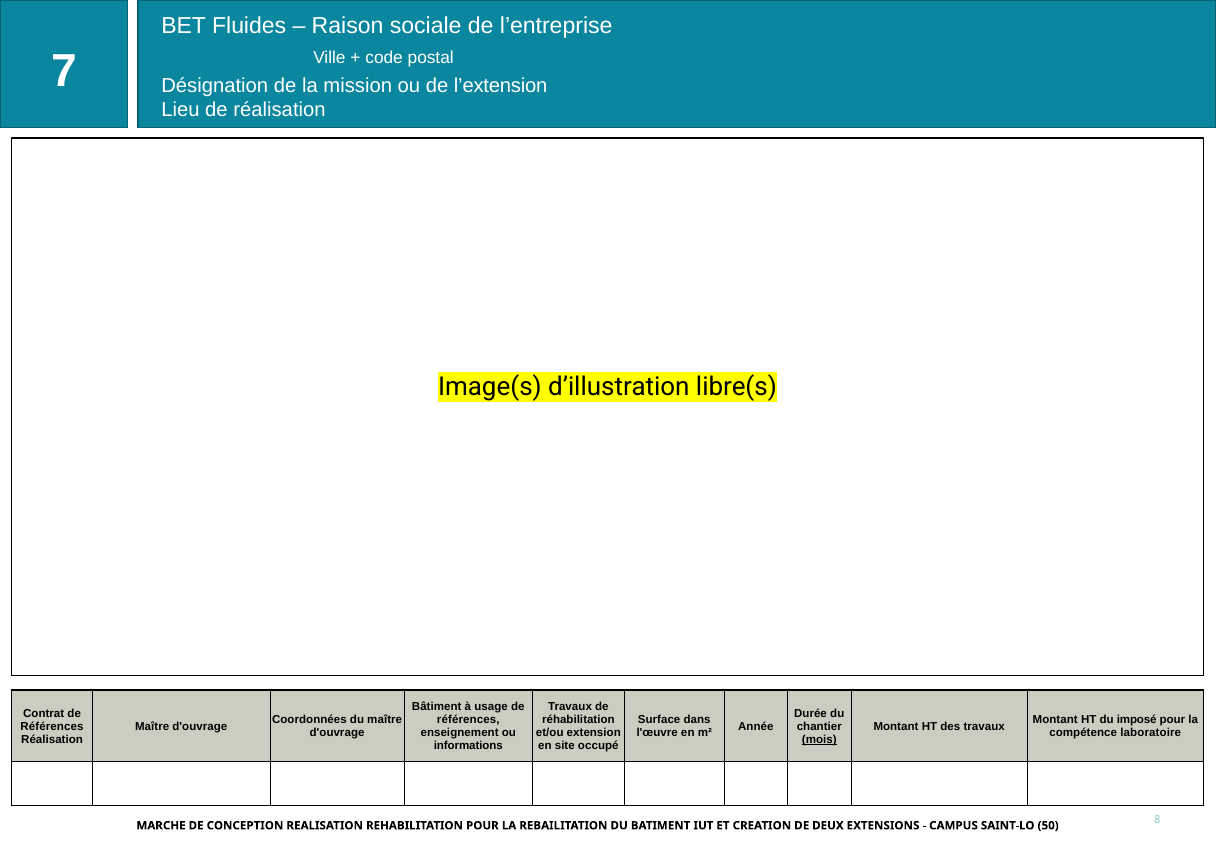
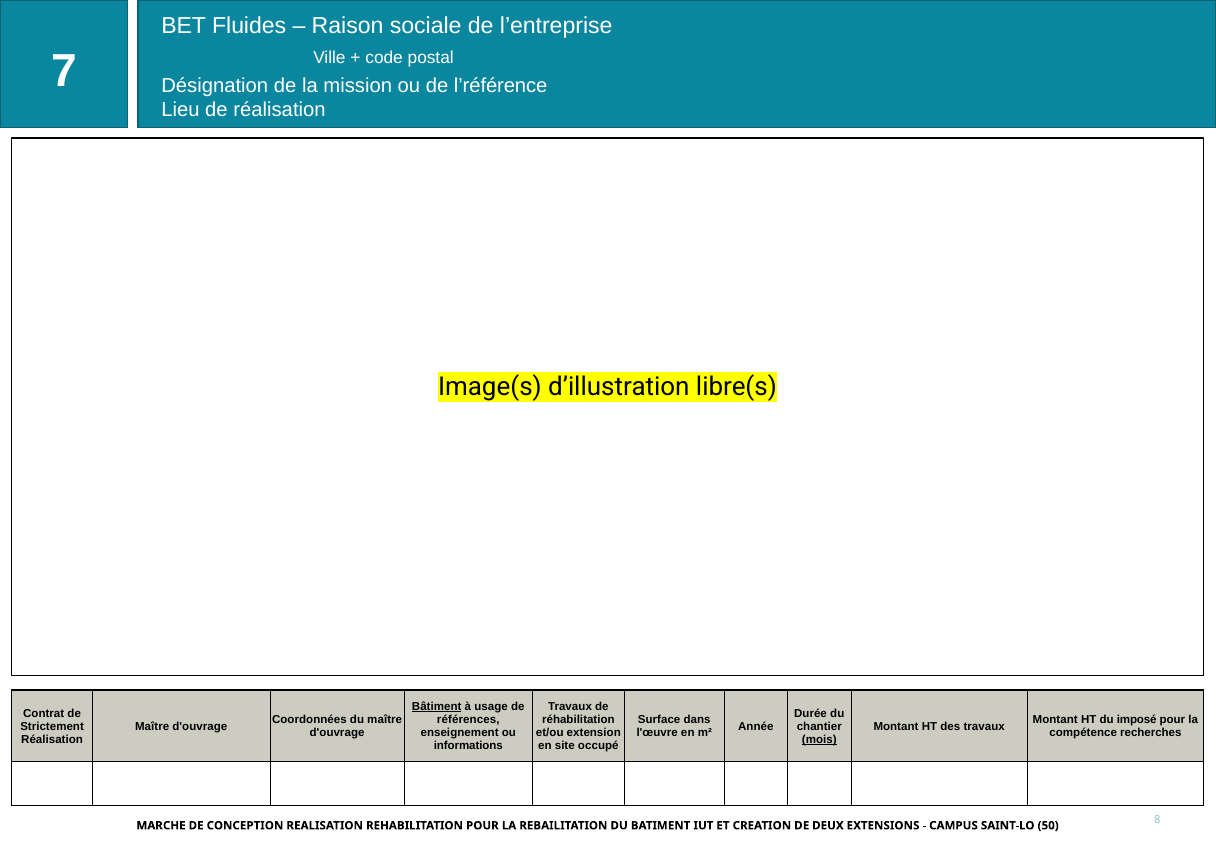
l’extension: l’extension -> l’référence
Bâtiment underline: none -> present
Références at (52, 726): Références -> Strictement
laboratoire: laboratoire -> recherches
